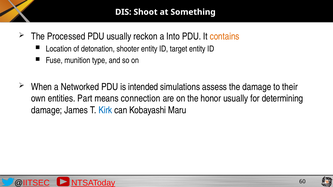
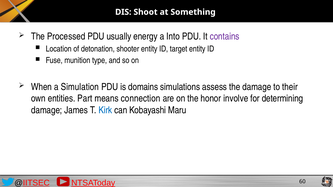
reckon: reckon -> energy
contains colour: orange -> purple
Networked: Networked -> Simulation
intended: intended -> domains
honor usually: usually -> involve
